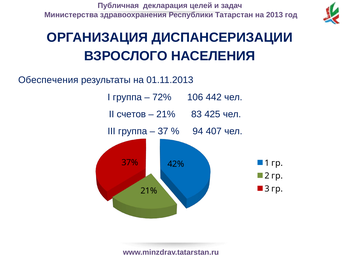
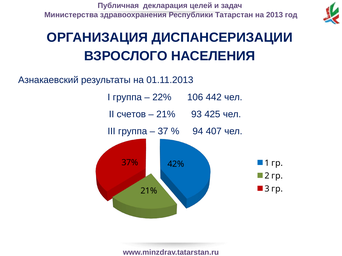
Обеспечения: Обеспечения -> Азнакаевский
72%: 72% -> 22%
83: 83 -> 93
